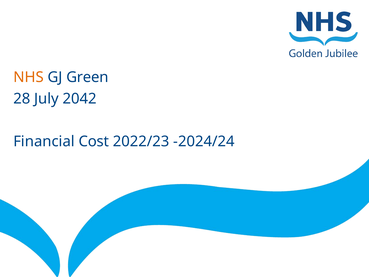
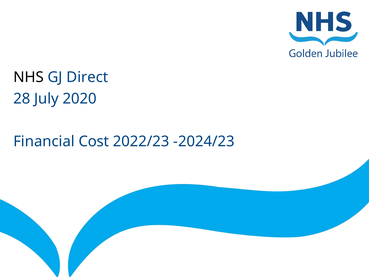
NHS colour: orange -> black
Green: Green -> Direct
2042: 2042 -> 2020
-2024/24: -2024/24 -> -2024/23
